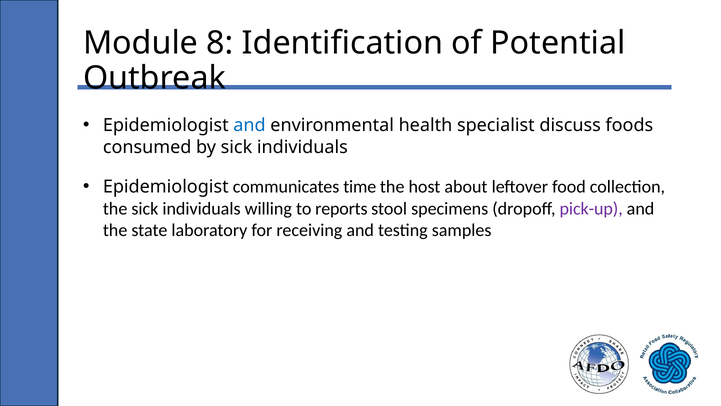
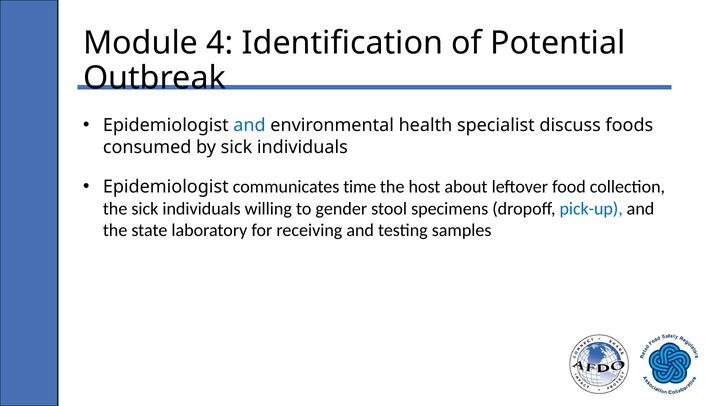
8: 8 -> 4
reports: reports -> gender
pick-up colour: purple -> blue
